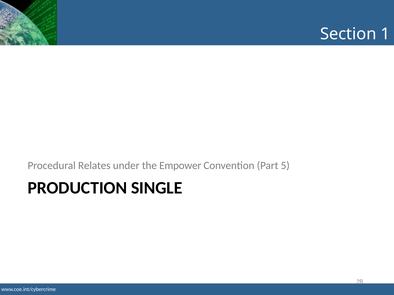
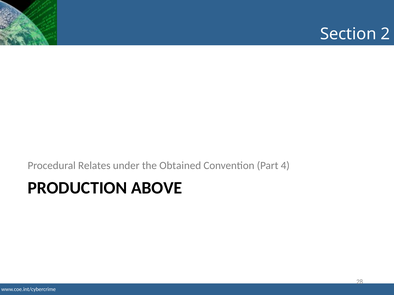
1: 1 -> 2
Empower: Empower -> Obtained
5: 5 -> 4
SINGLE: SINGLE -> ABOVE
